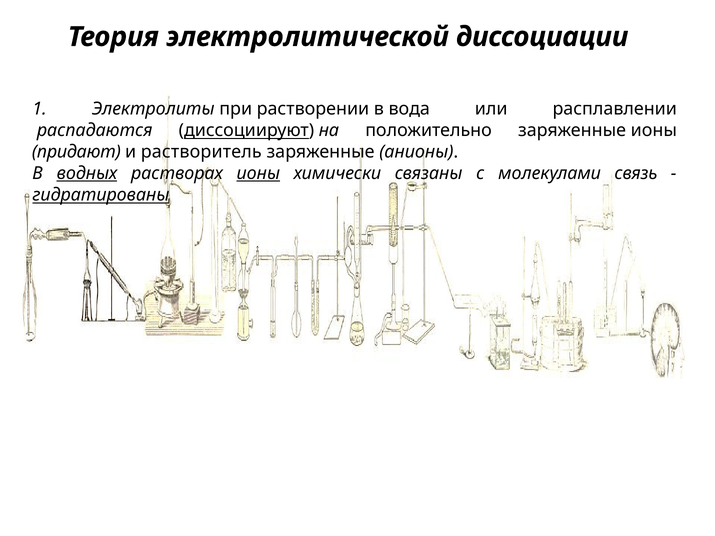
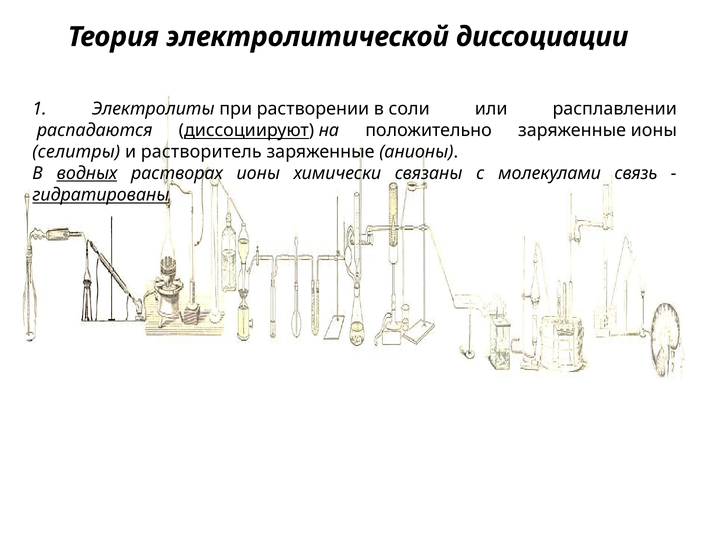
вода: вода -> соли
придают: придают -> селитры
ионы at (258, 173) underline: present -> none
